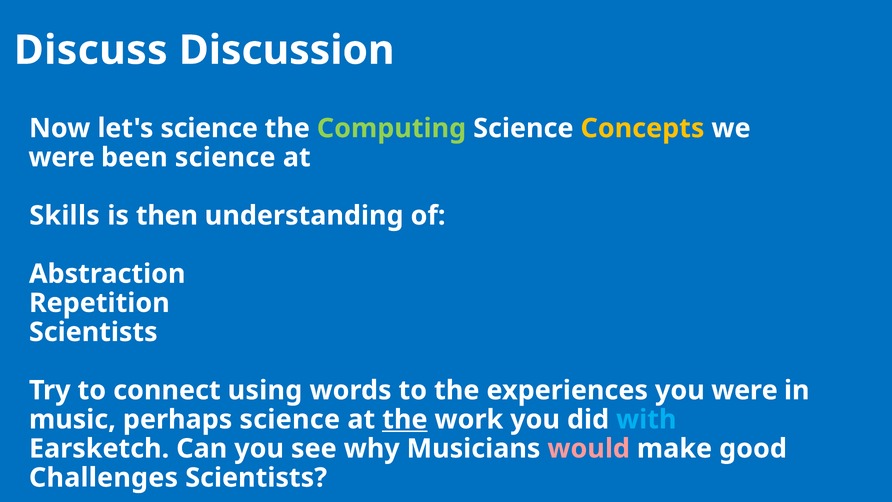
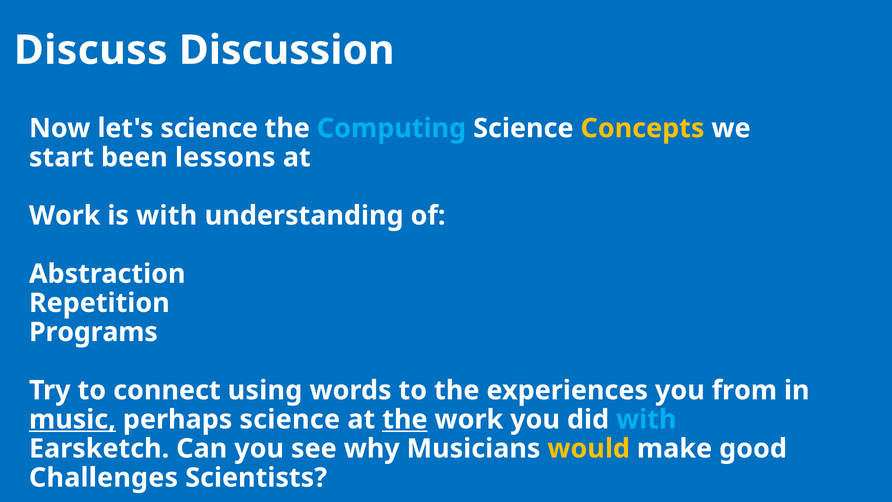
Computing colour: light green -> light blue
were at (62, 157): were -> start
been science: science -> lessons
Skills at (65, 216): Skills -> Work
is then: then -> with
Scientists at (93, 332): Scientists -> Programs
you were: were -> from
music underline: none -> present
would colour: pink -> yellow
